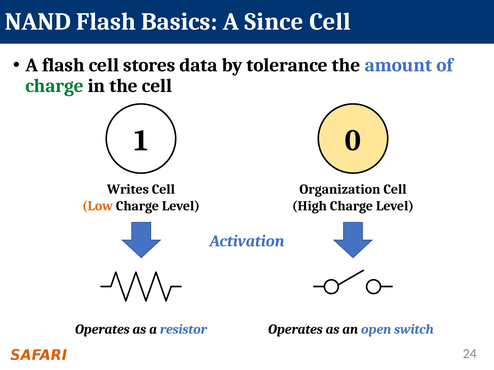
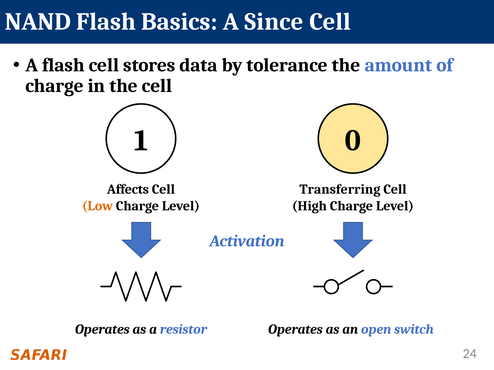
charge at (54, 86) colour: green -> black
Writes: Writes -> Affects
Organization: Organization -> Transferring
